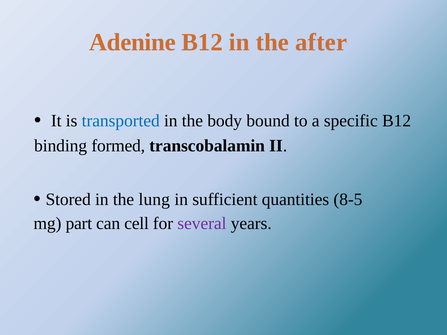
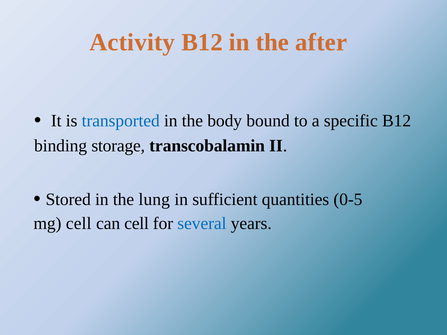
Adenine: Adenine -> Activity
formed: formed -> storage
8-5: 8-5 -> 0-5
mg part: part -> cell
several colour: purple -> blue
